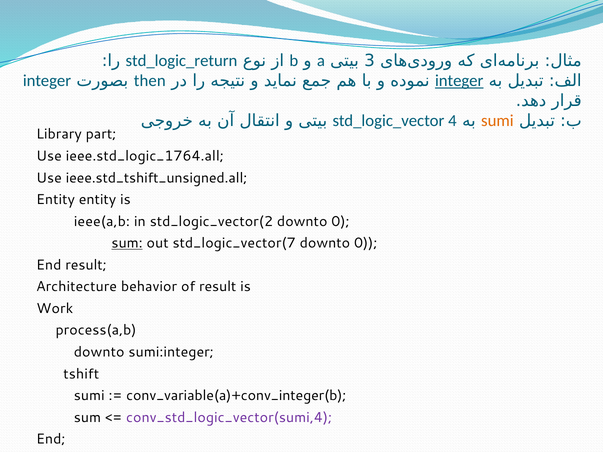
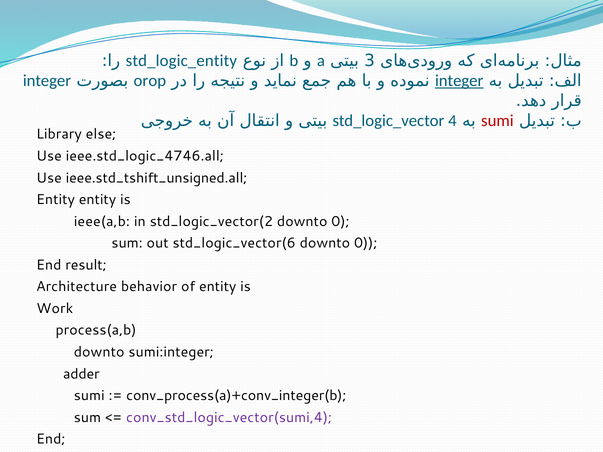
std_logic_return: std_logic_return -> std_logic_entity
then: then -> orop
sumi at (497, 121) colour: orange -> red
part: part -> else
ieee.std_logic_1764.all: ieee.std_logic_1764.all -> ieee.std_logic_4746.all
sum at (127, 243) underline: present -> none
std_logic_vector(7: std_logic_vector(7 -> std_logic_vector(6
of result: result -> entity
tshift: tshift -> adder
conv_variable(a)+conv_integer(b: conv_variable(a)+conv_integer(b -> conv_process(a)+conv_integer(b
